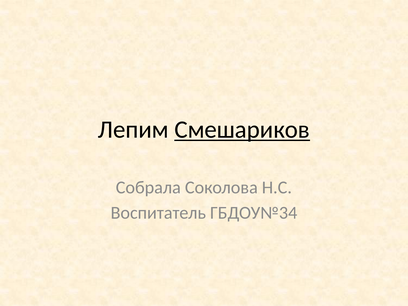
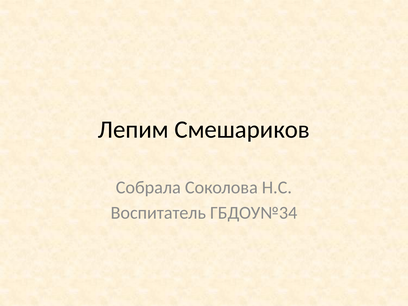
Смешариков underline: present -> none
